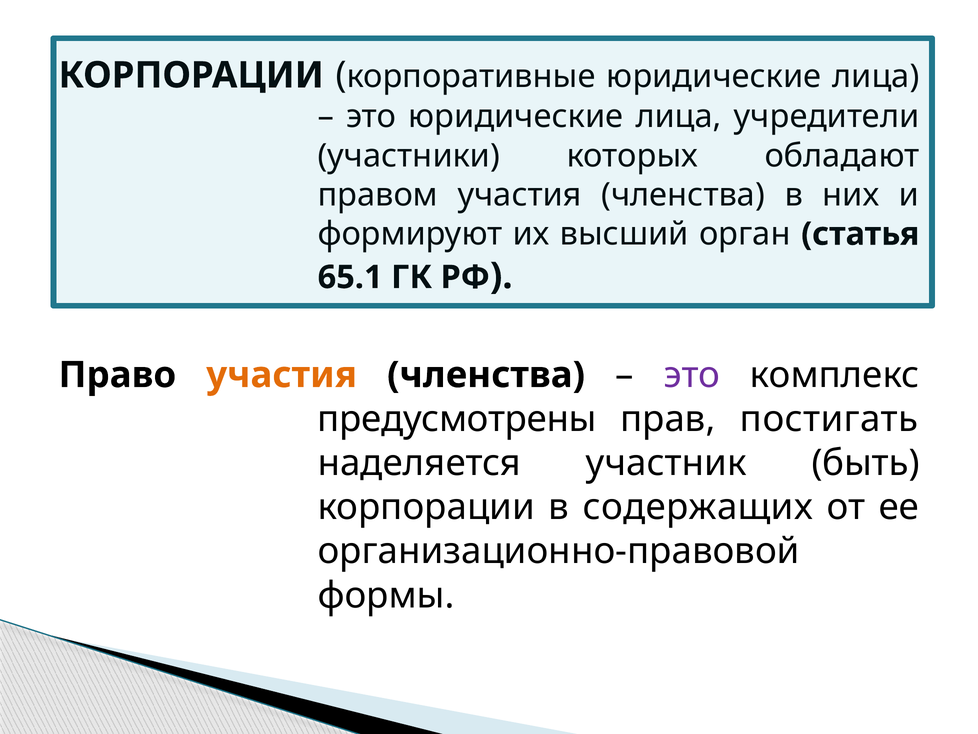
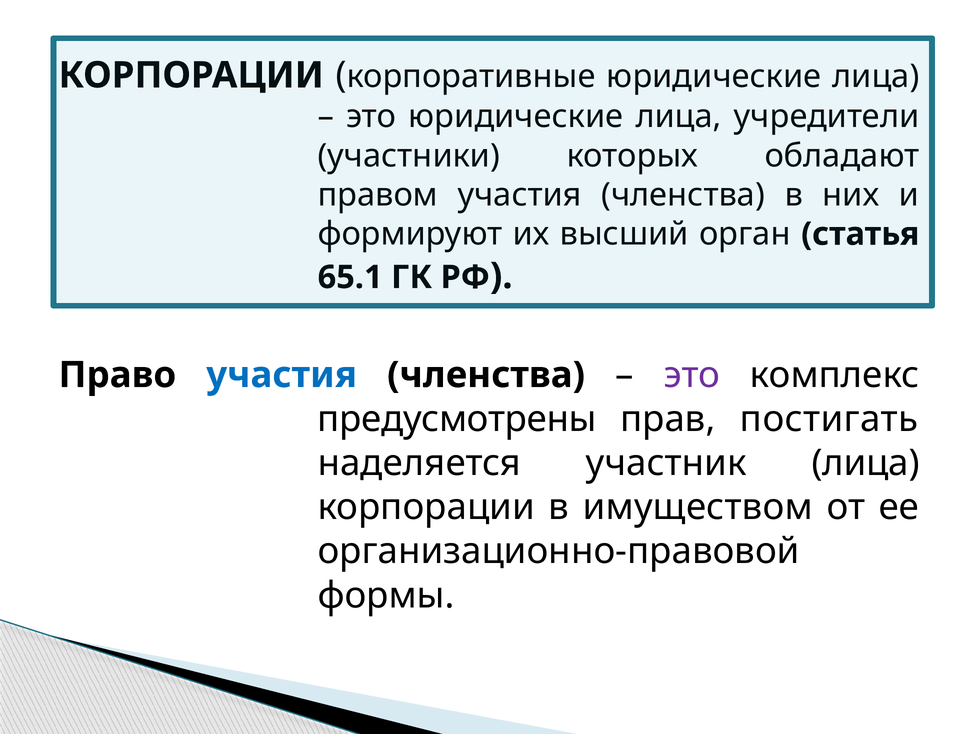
участия at (282, 375) colour: orange -> blue
участник быть: быть -> лица
содержащих: содержащих -> имуществом
